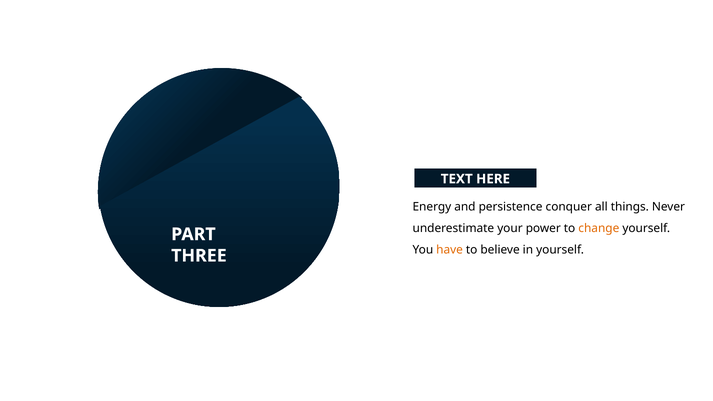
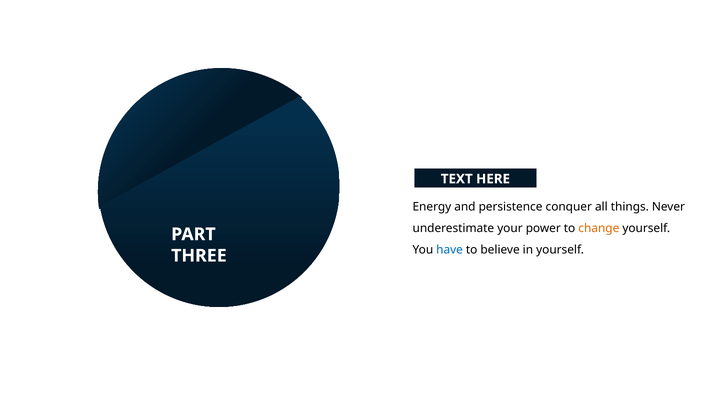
have colour: orange -> blue
